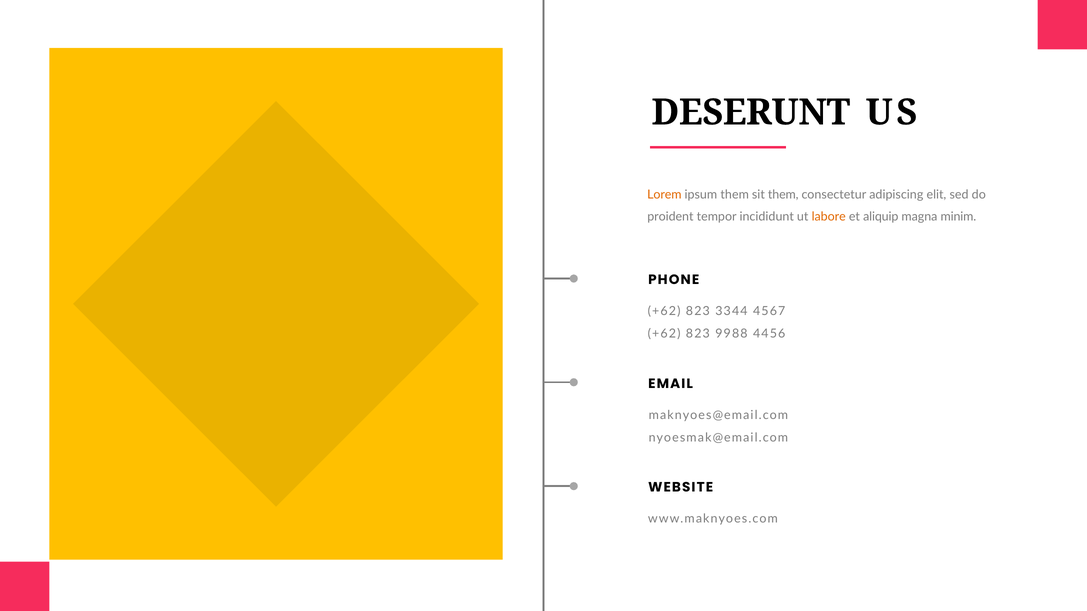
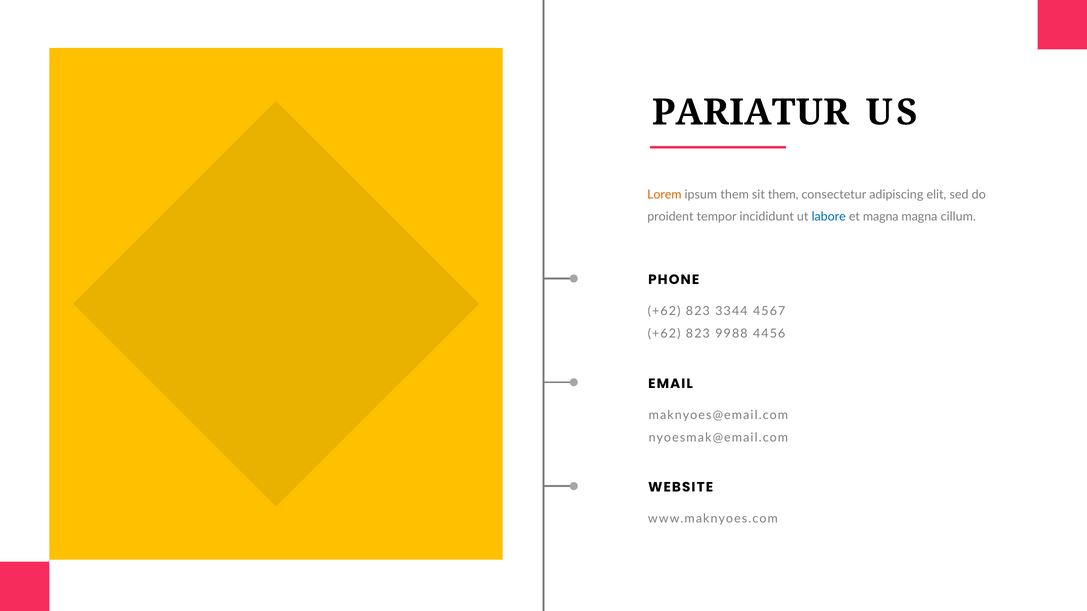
DESERUNT: DESERUNT -> PARIATUR
labore colour: orange -> blue
et aliquip: aliquip -> magna
minim: minim -> cillum
